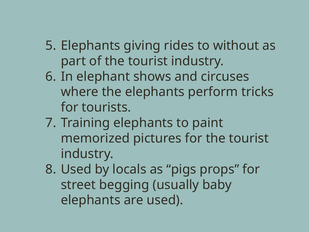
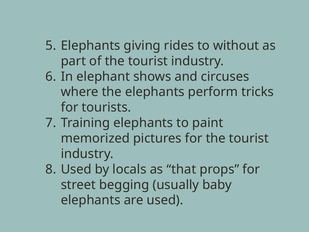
pigs: pigs -> that
